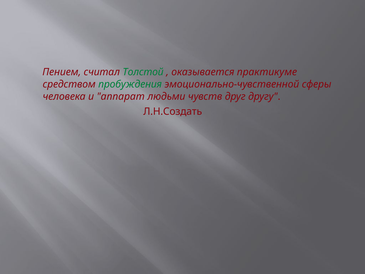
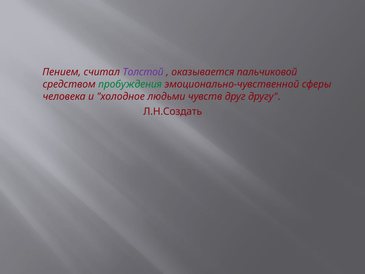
Толстой colour: green -> purple
практикуме: практикуме -> пальчиковой
аппарат: аппарат -> холодное
